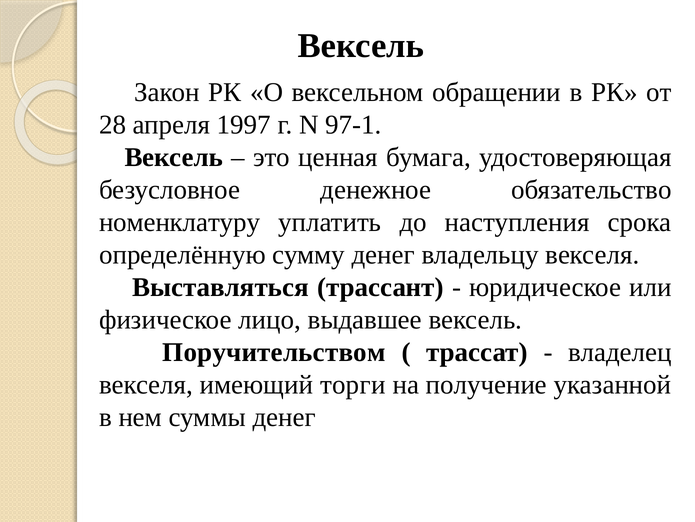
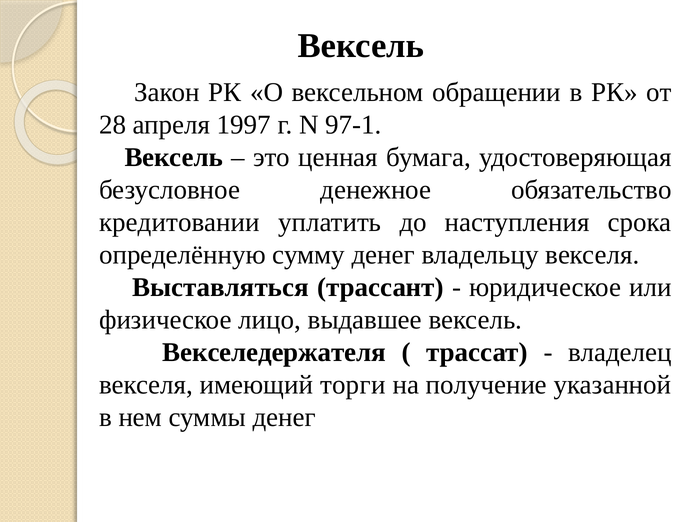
номенклатуру: номенклатуру -> кредитовании
Поручительством: Поручительством -> Векселедержателя
